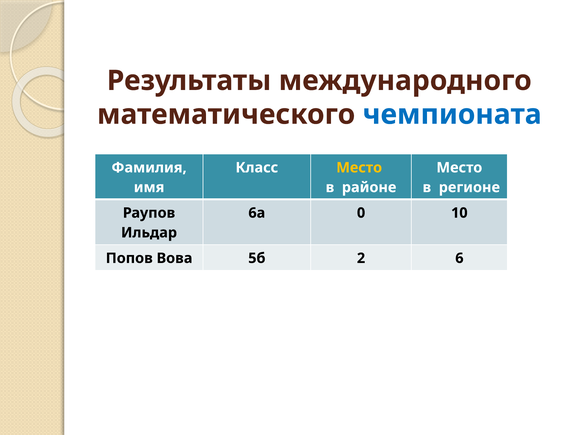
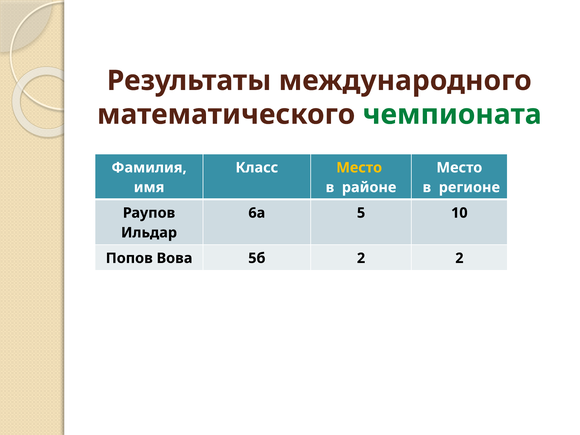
чемпионата colour: blue -> green
0: 0 -> 5
2 6: 6 -> 2
